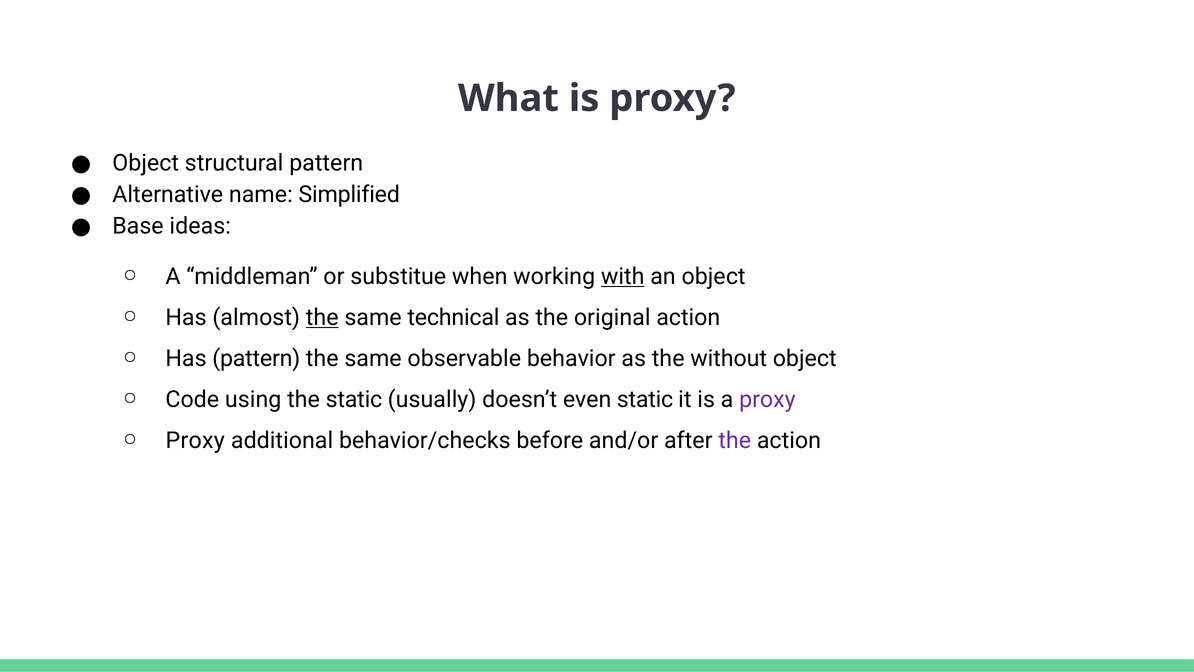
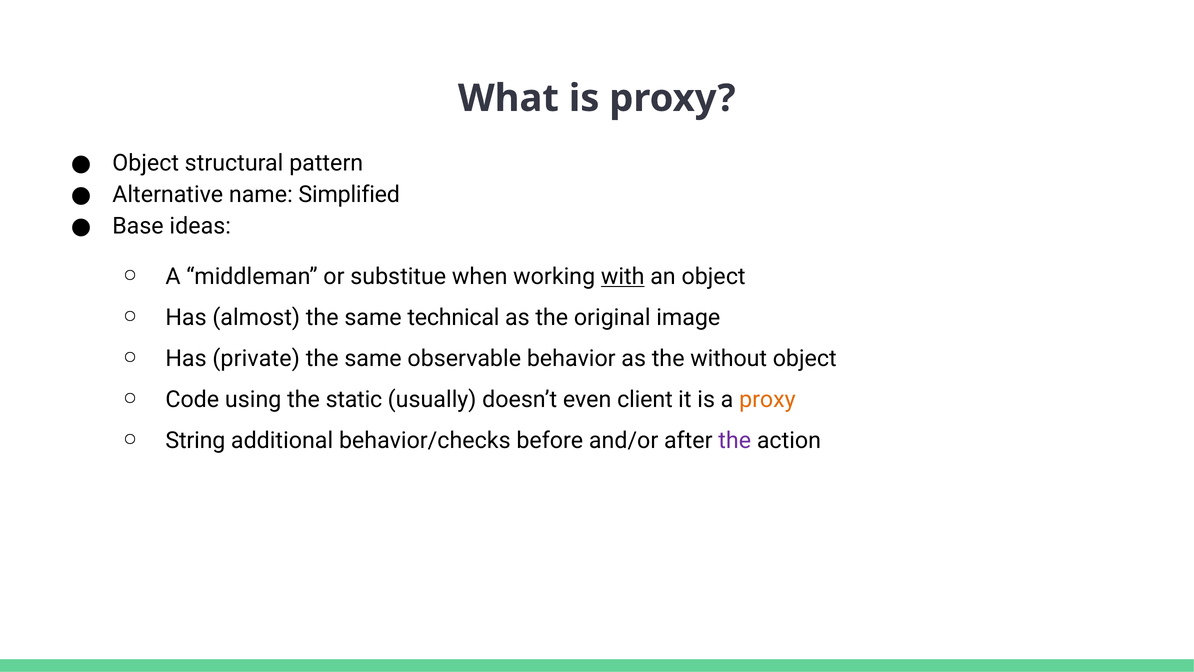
the at (322, 317) underline: present -> none
original action: action -> image
Has pattern: pattern -> private
even static: static -> client
proxy at (767, 399) colour: purple -> orange
Proxy at (195, 440): Proxy -> String
